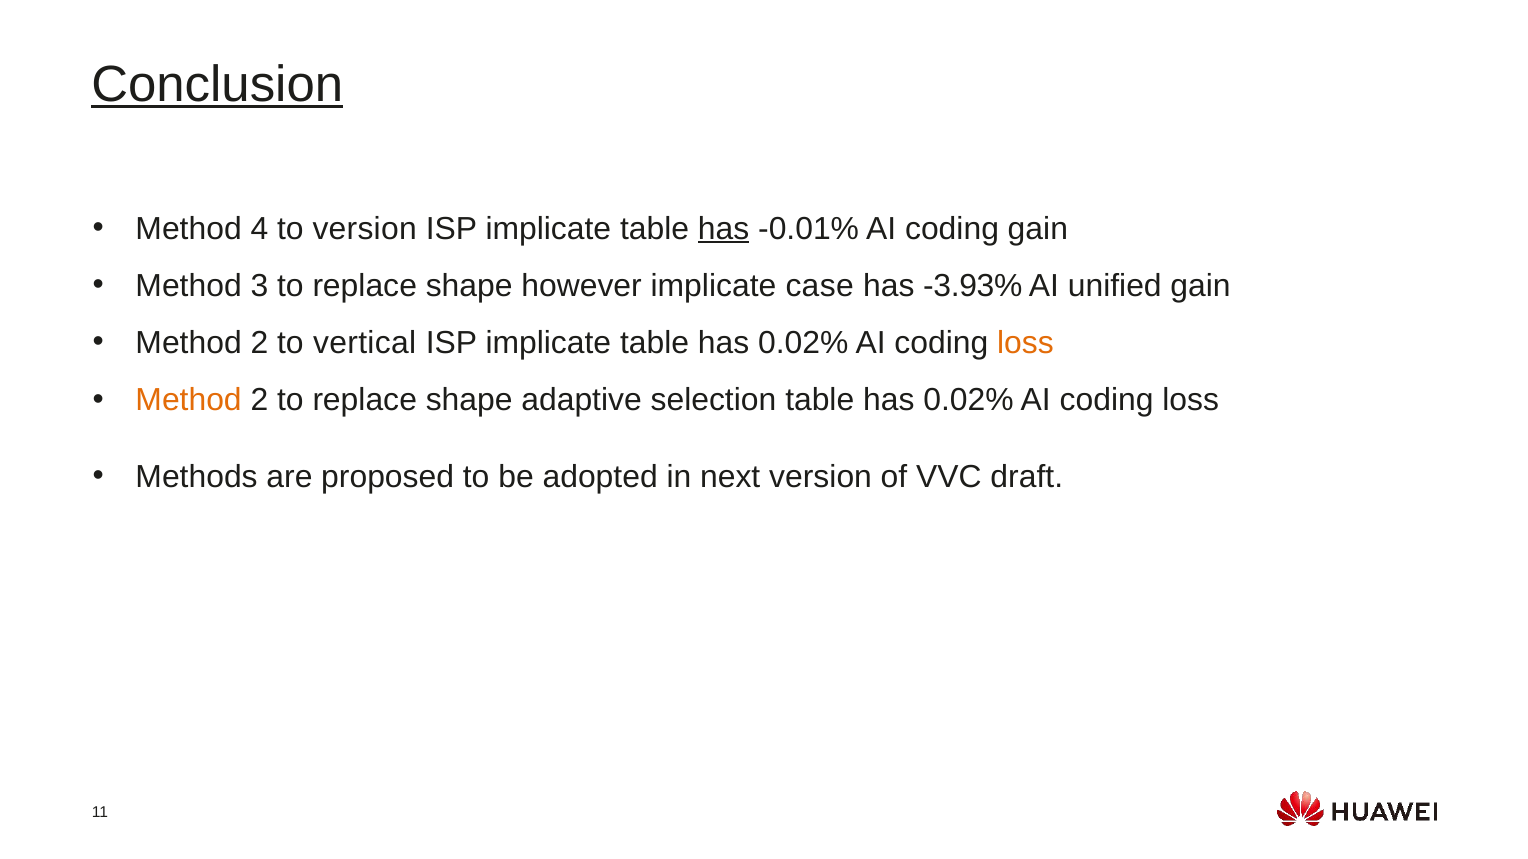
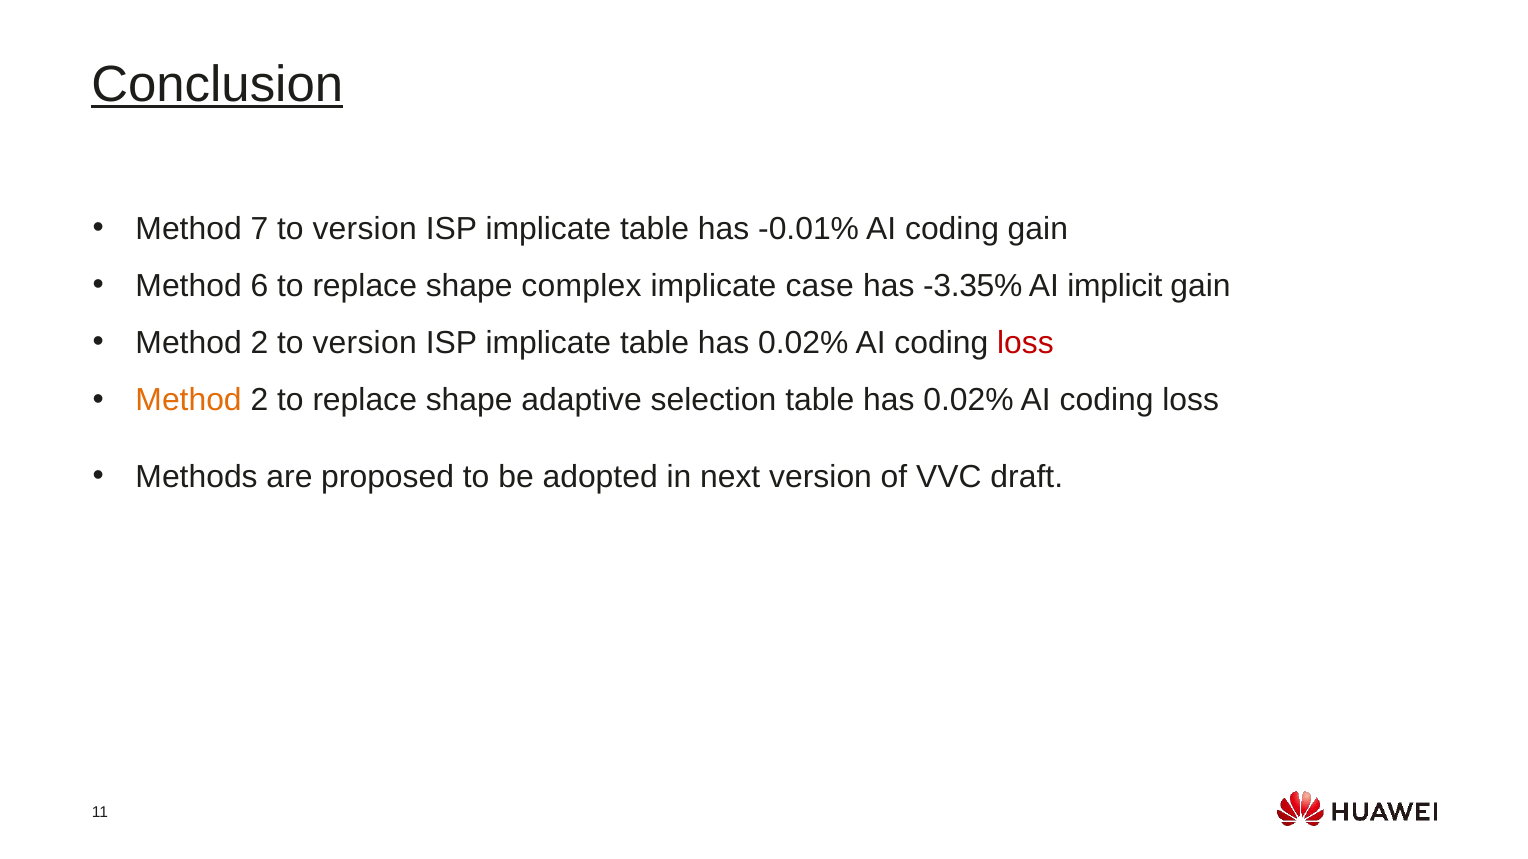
4: 4 -> 7
has at (724, 229) underline: present -> none
3: 3 -> 6
however: however -> complex
-3.93%: -3.93% -> -3.35%
unified: unified -> implicit
2 to vertical: vertical -> version
loss at (1025, 343) colour: orange -> red
